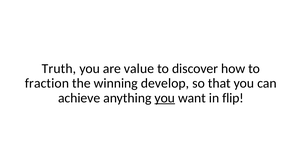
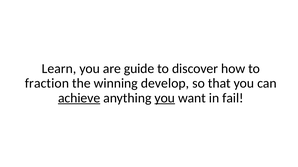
Truth: Truth -> Learn
value: value -> guide
achieve underline: none -> present
flip: flip -> fail
